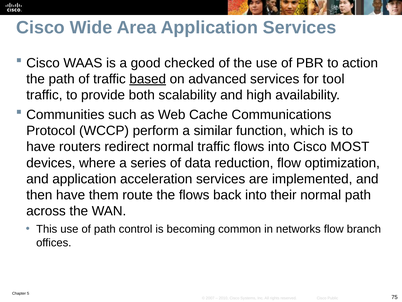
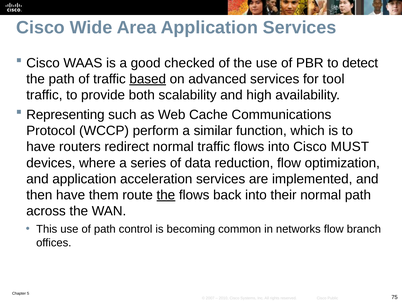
action: action -> detect
Communities: Communities -> Representing
MOST: MOST -> MUST
the at (166, 195) underline: none -> present
